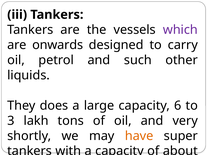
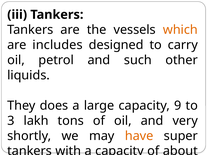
which colour: purple -> orange
onwards: onwards -> includes
6: 6 -> 9
